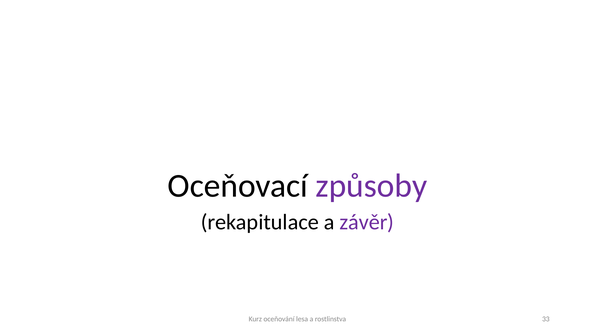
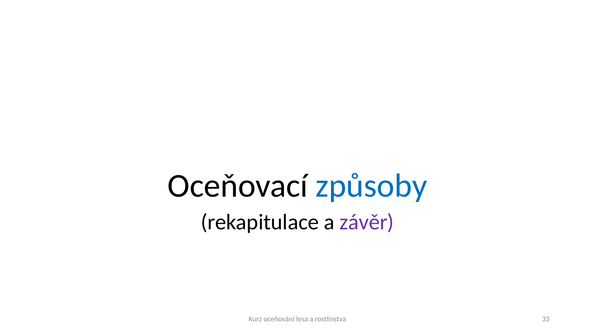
způsoby colour: purple -> blue
